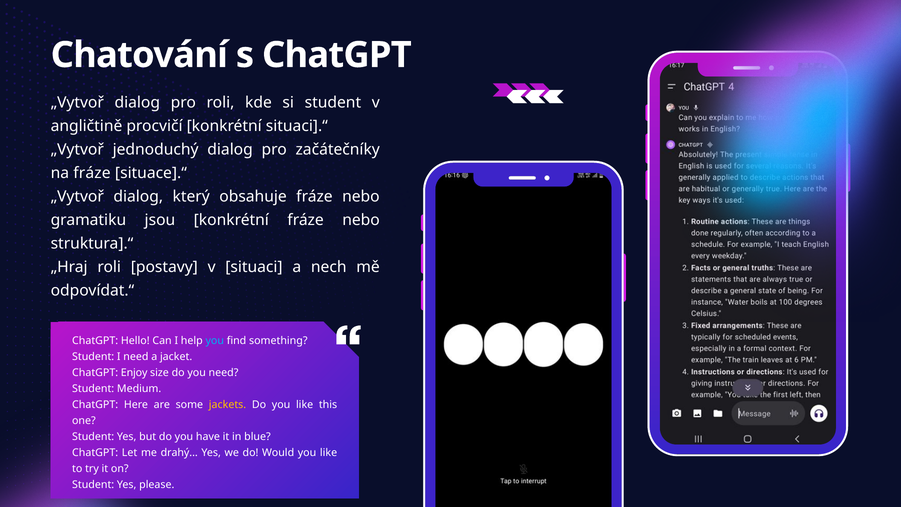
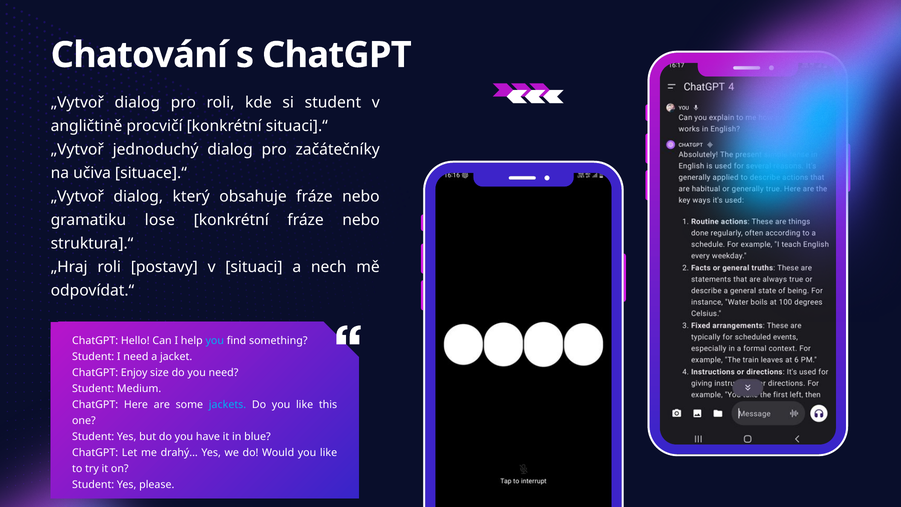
na fráze: fráze -> učiva
jsou: jsou -> lose
jackets colour: yellow -> light blue
